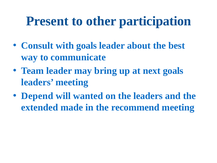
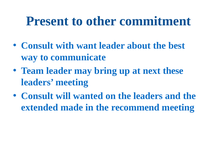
participation: participation -> commitment
with goals: goals -> want
next goals: goals -> these
Depend at (37, 96): Depend -> Consult
